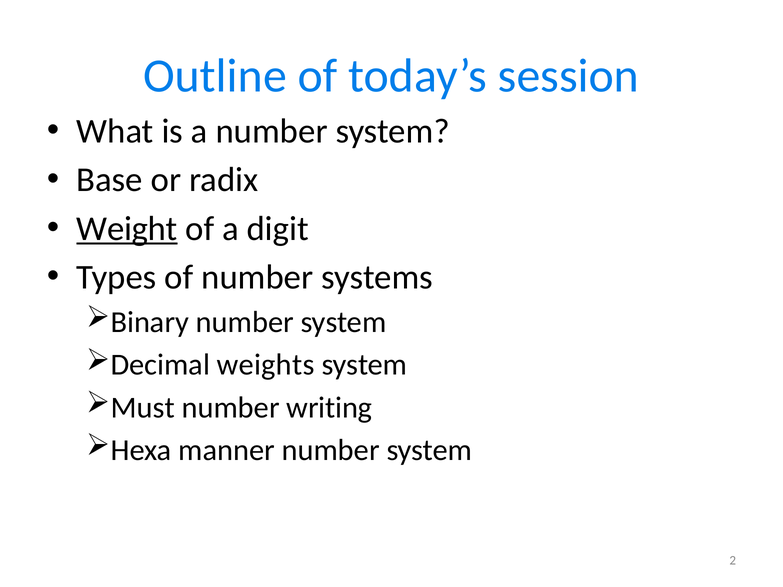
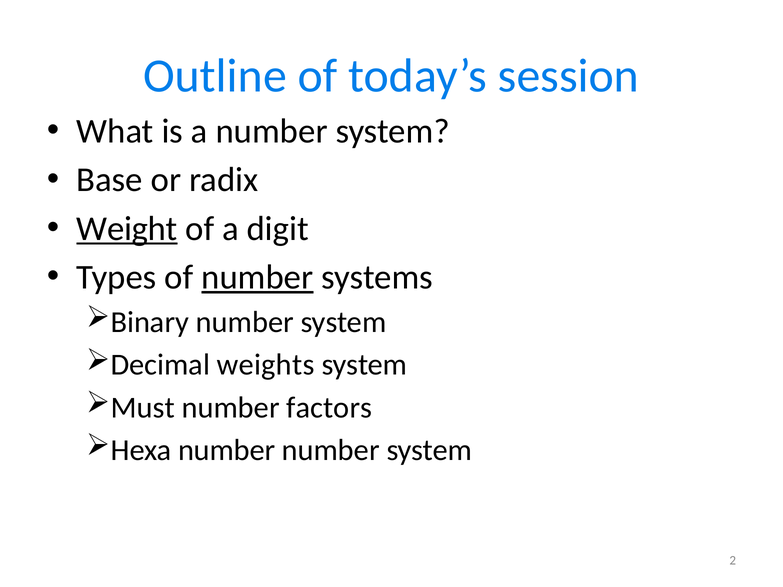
number at (257, 277) underline: none -> present
writing: writing -> factors
Hexa manner: manner -> number
